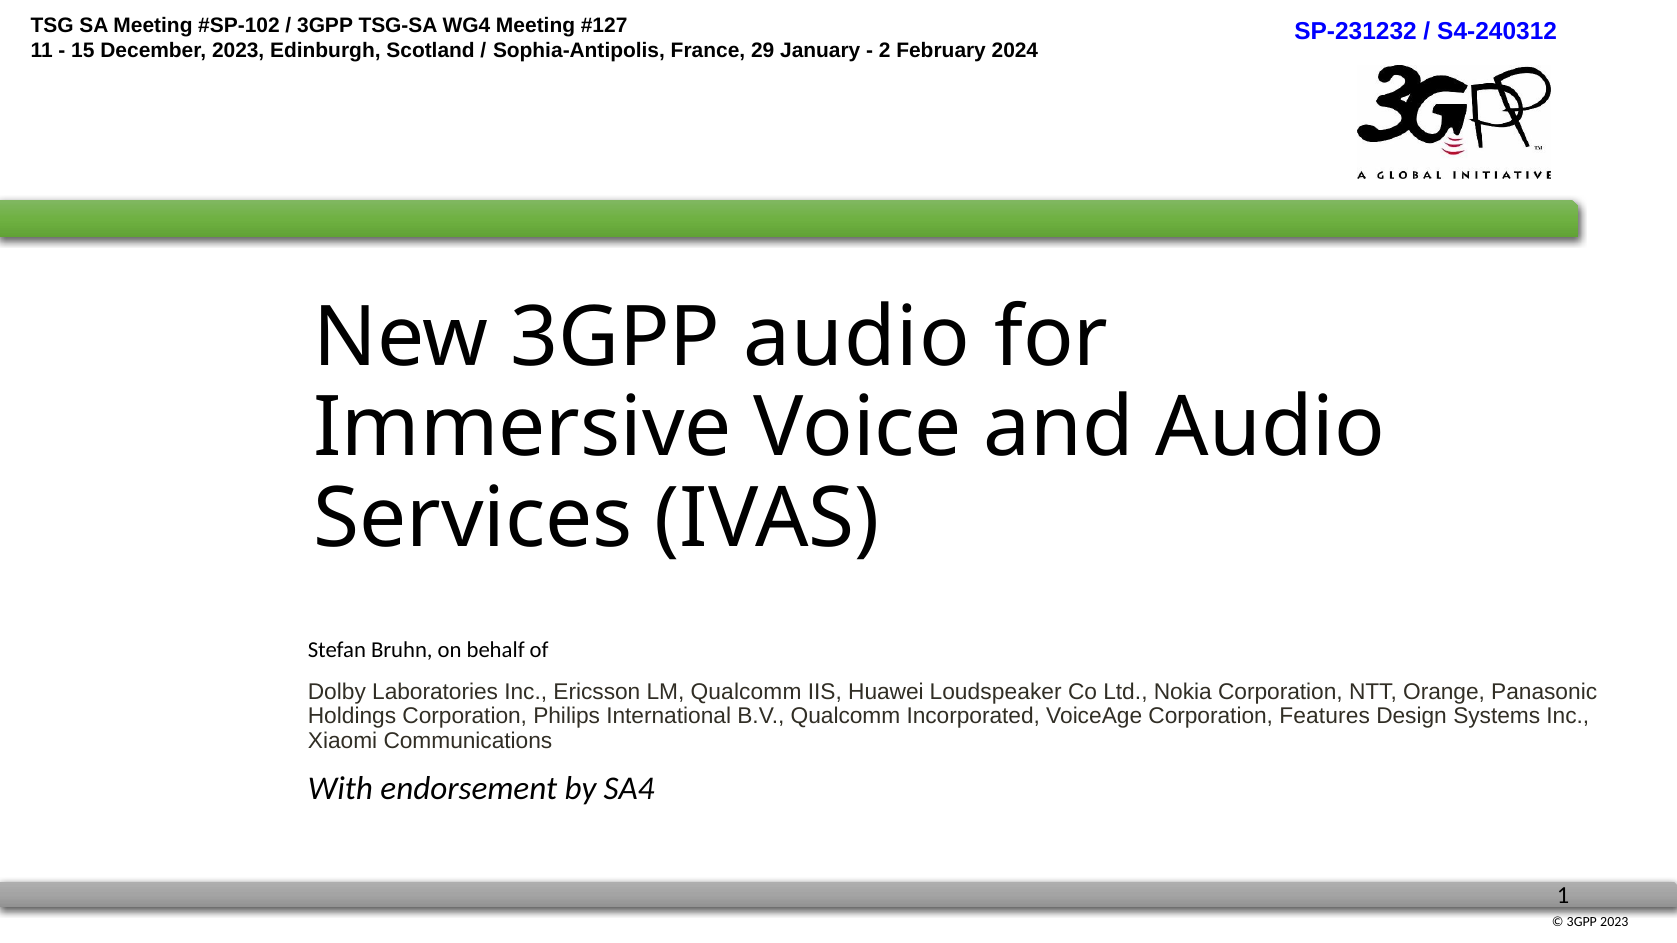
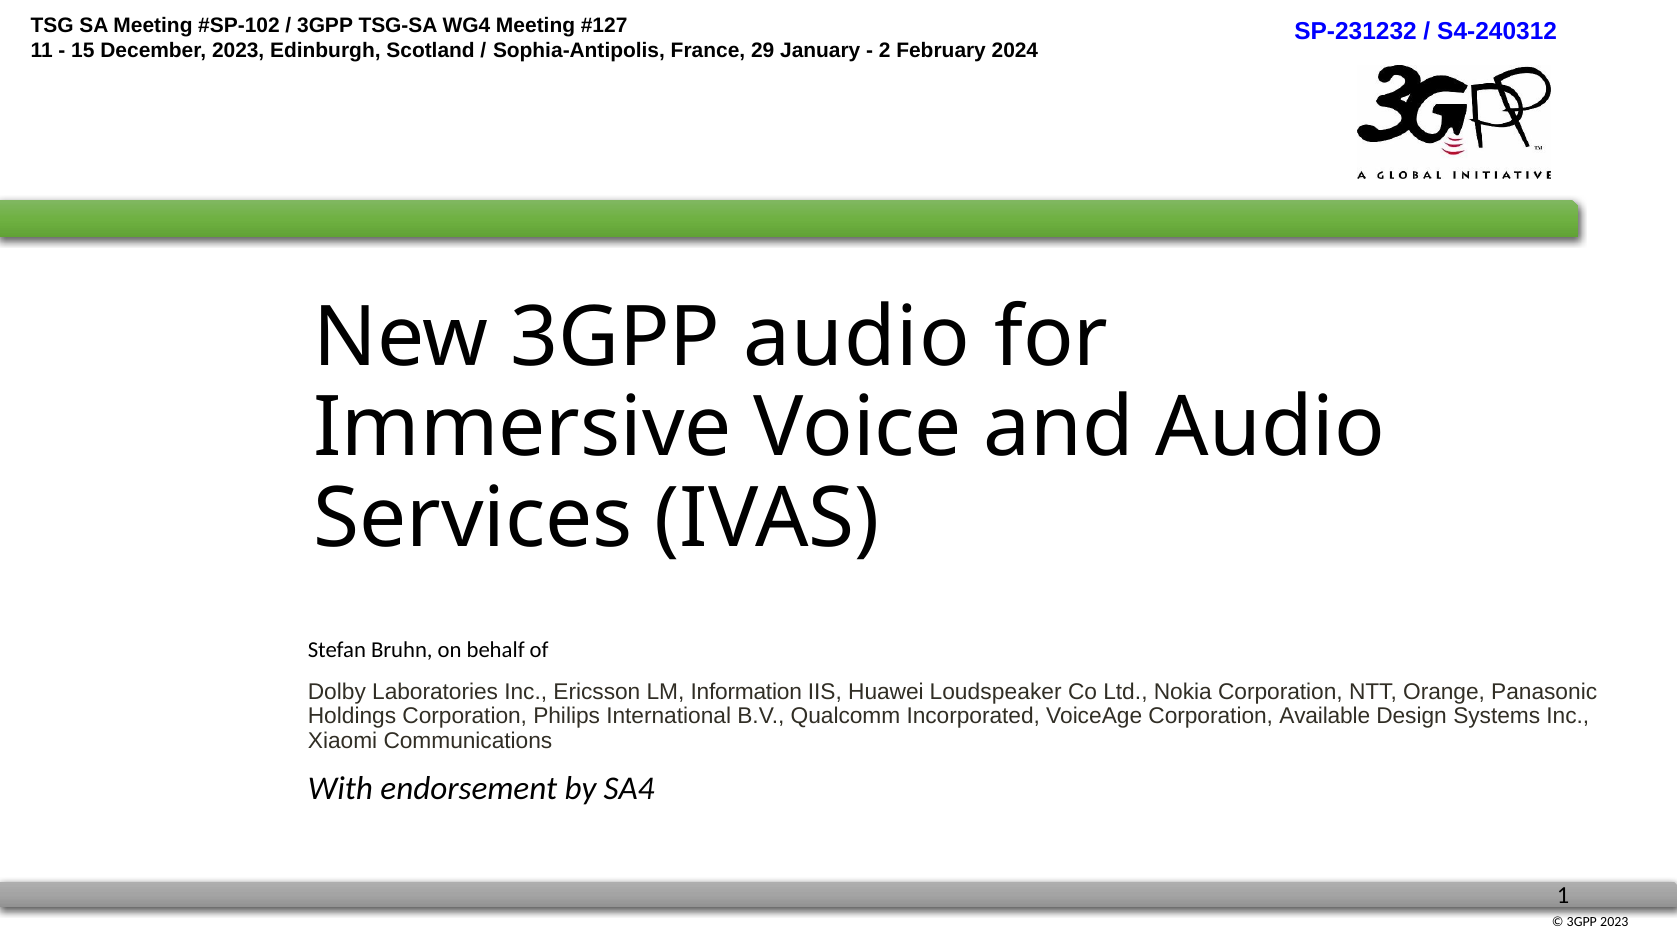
LM Qualcomm: Qualcomm -> Information
Features: Features -> Available
